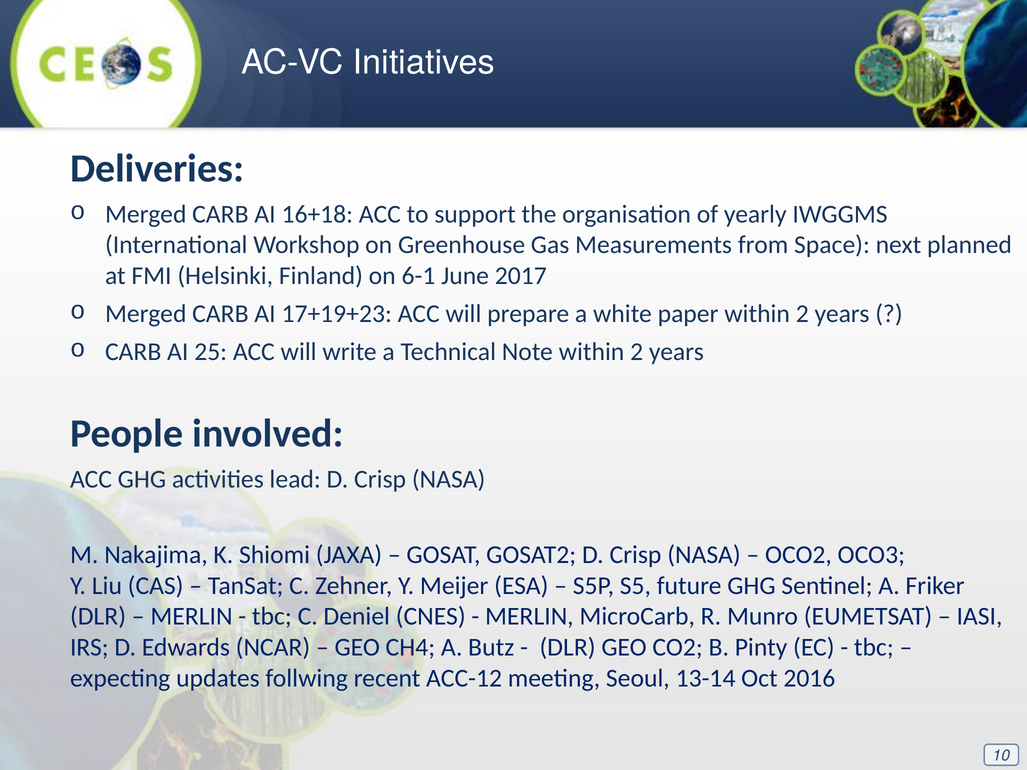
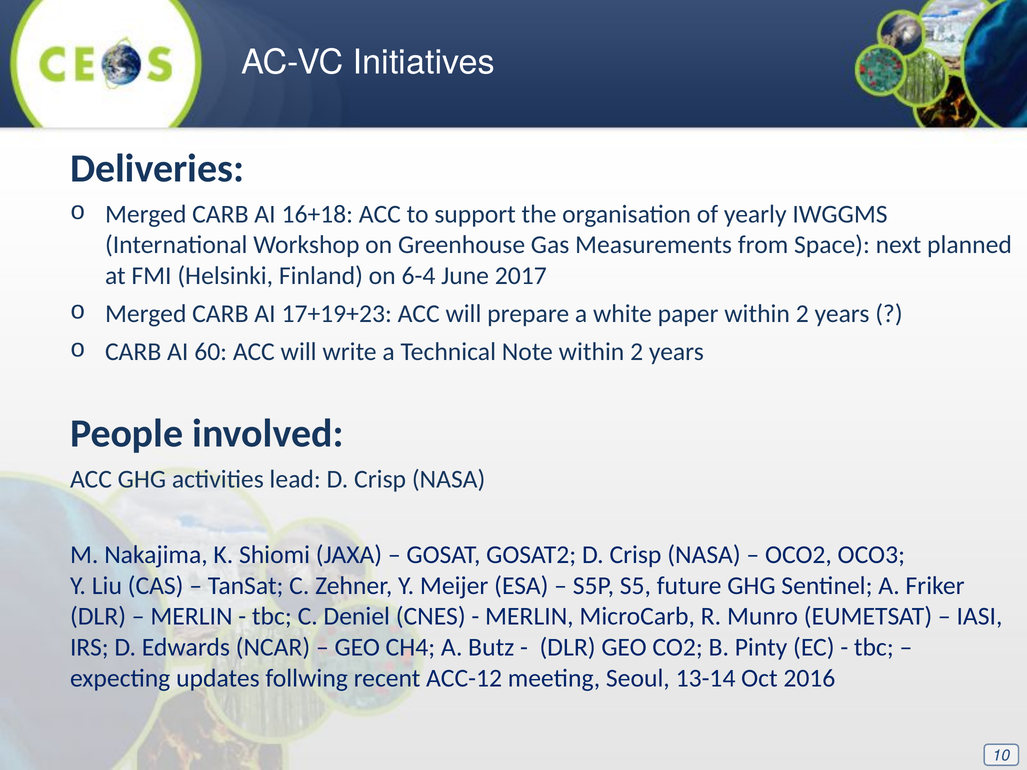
6-1: 6-1 -> 6-4
25: 25 -> 60
